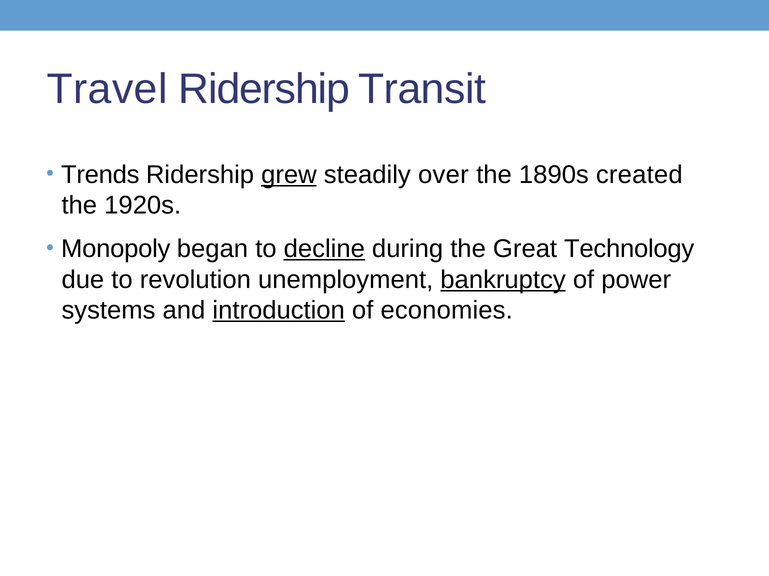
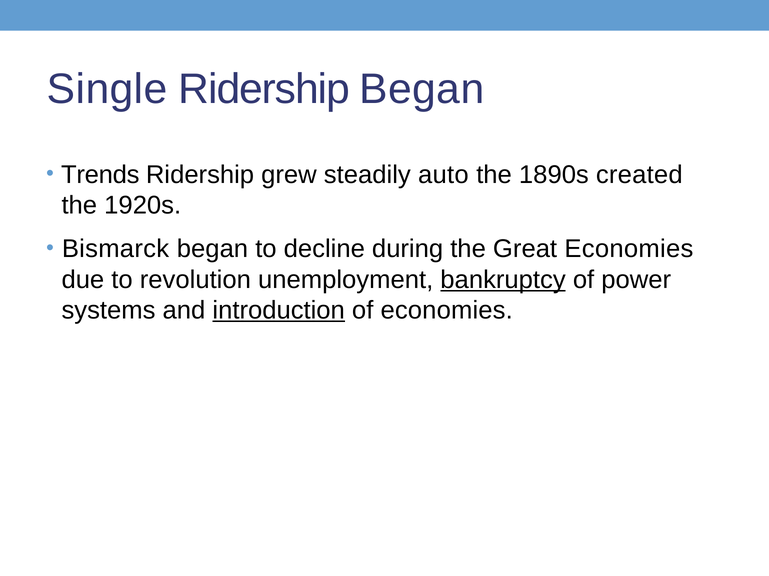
Travel: Travel -> Single
Ridership Transit: Transit -> Began
grew underline: present -> none
over: over -> auto
Monopoly: Monopoly -> Bismarck
decline underline: present -> none
Great Technology: Technology -> Economies
